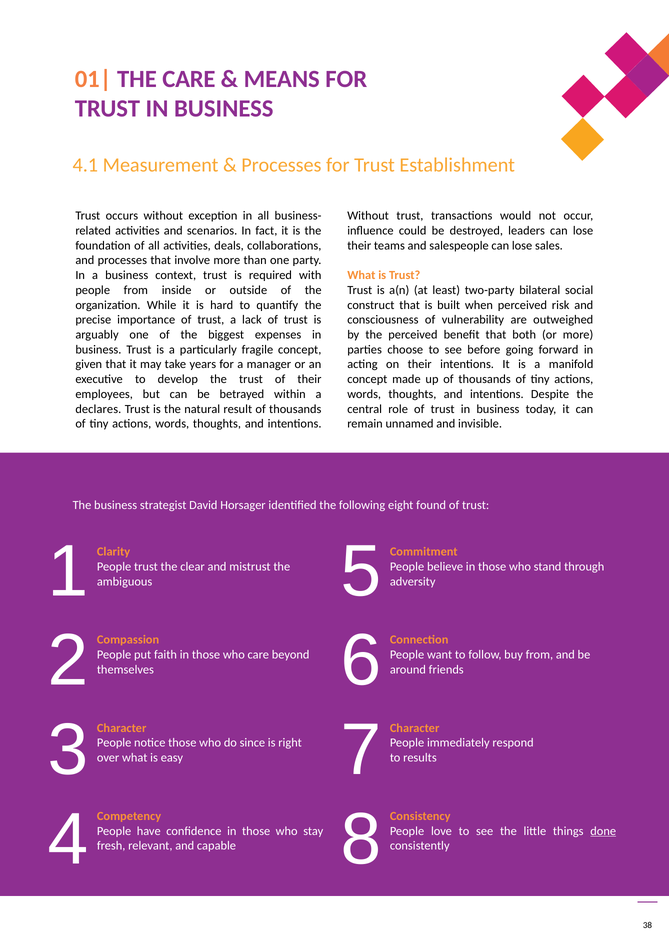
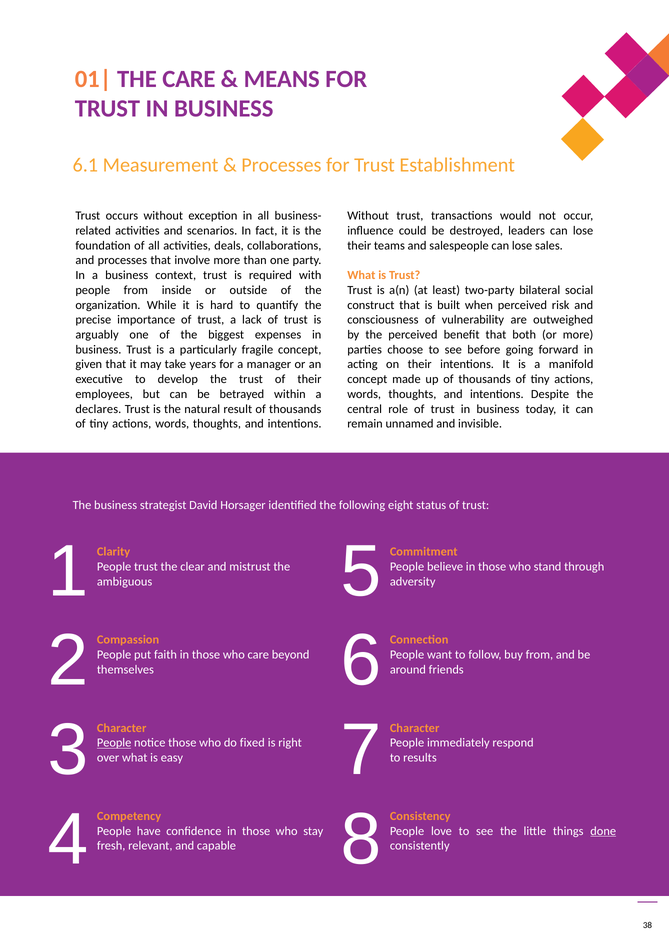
4.1: 4.1 -> 6.1
found: found -> status
People at (114, 742) underline: none -> present
since: since -> fixed
